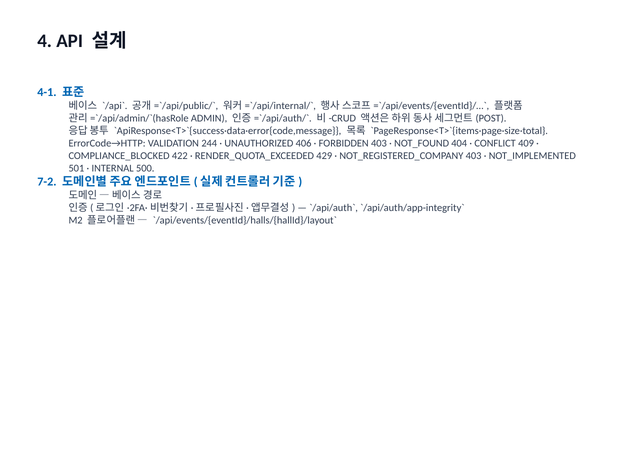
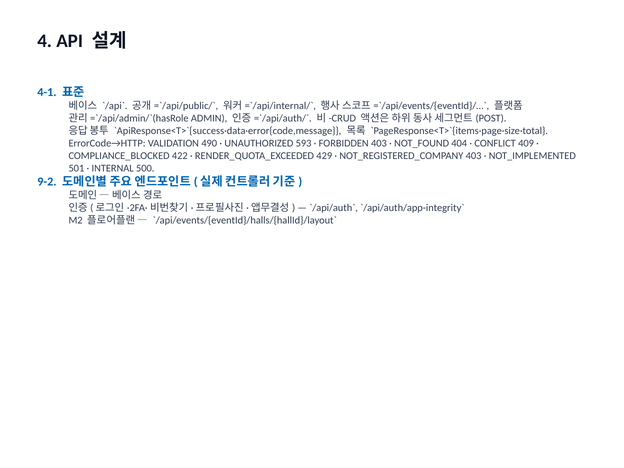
244: 244 -> 490
406: 406 -> 593
7-2: 7-2 -> 9-2
